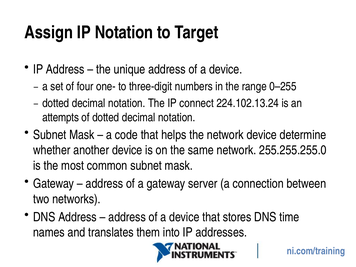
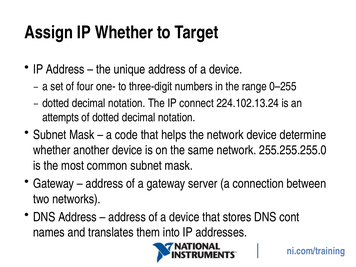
IP Notation: Notation -> Whether
time: time -> cont
